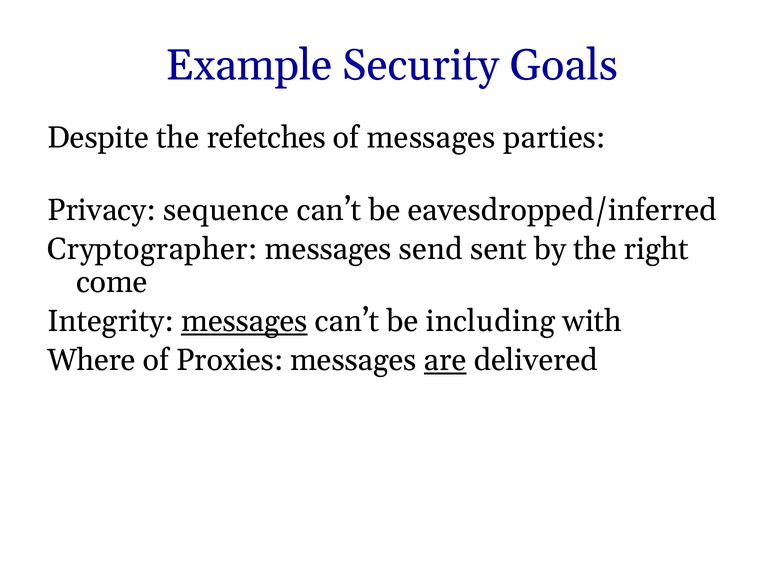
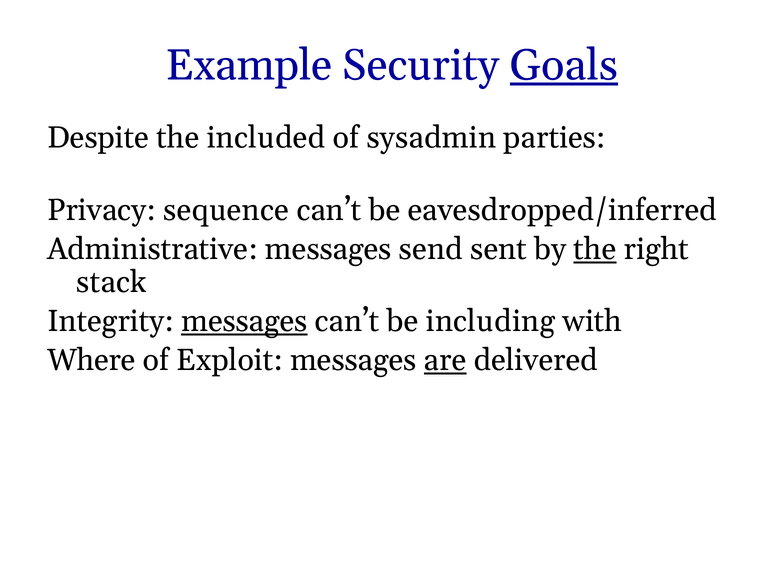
Goals underline: none -> present
refetches: refetches -> included
of messages: messages -> sysadmin
Cryptographer: Cryptographer -> Administrative
the at (595, 249) underline: none -> present
come: come -> stack
Proxies: Proxies -> Exploit
